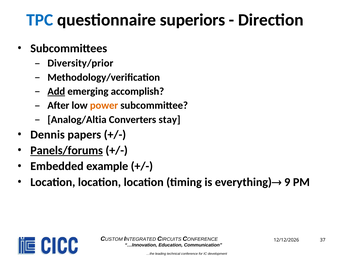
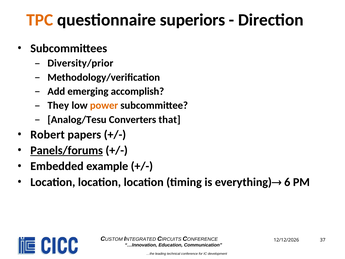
TPC colour: blue -> orange
Add underline: present -> none
After: After -> They
Analog/Altia: Analog/Altia -> Analog/Tesu
stay: stay -> that
Dennis: Dennis -> Robert
9: 9 -> 6
